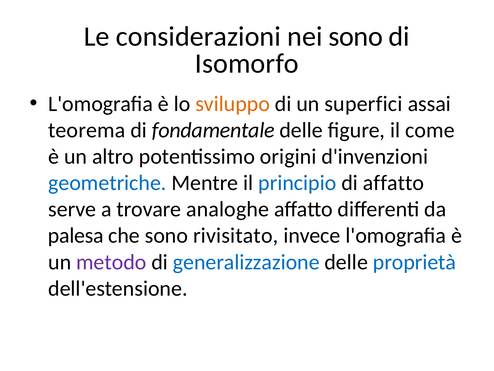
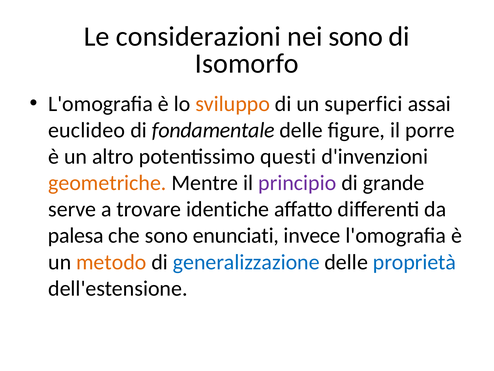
teorema: teorema -> euclideo
come: come -> porre
origini: origini -> questi
geometriche colour: blue -> orange
principio colour: blue -> purple
di affatto: affatto -> grande
analoghe: analoghe -> identiche
rivisitato: rivisitato -> enunciati
metodo colour: purple -> orange
